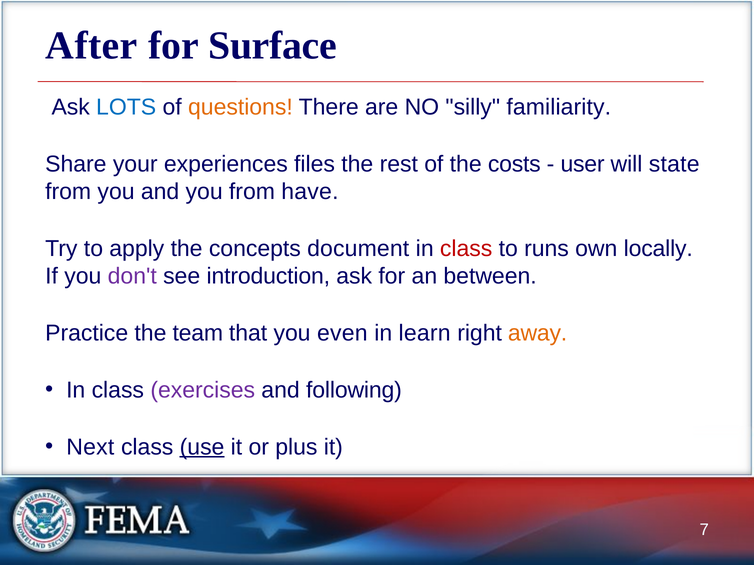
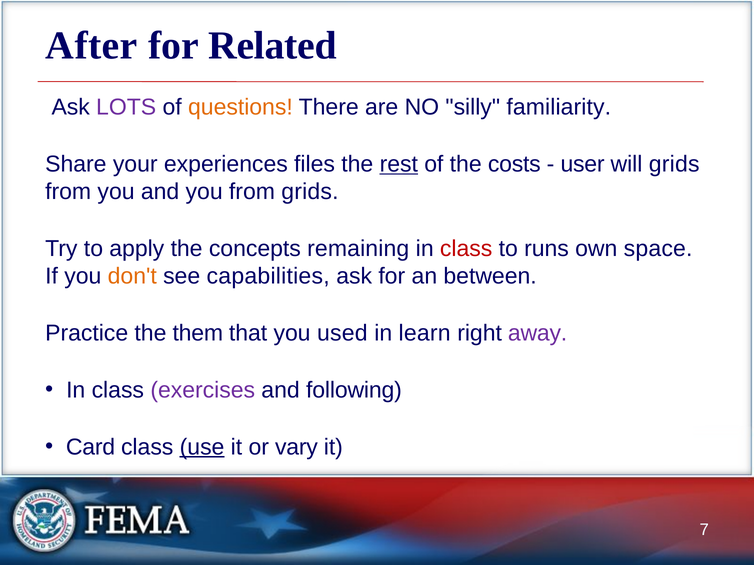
Surface: Surface -> Related
LOTS colour: blue -> purple
rest underline: none -> present
will state: state -> grids
from have: have -> grids
document: document -> remaining
locally: locally -> space
don't colour: purple -> orange
introduction: introduction -> capabilities
team: team -> them
even: even -> used
away colour: orange -> purple
Next: Next -> Card
plus: plus -> vary
